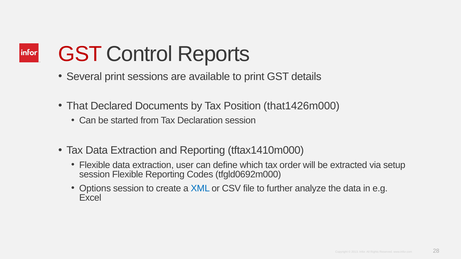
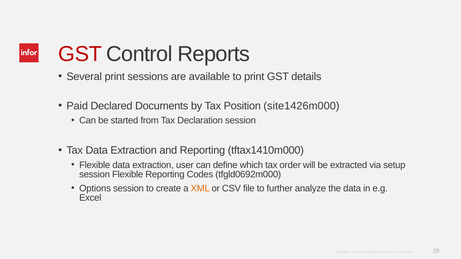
That: That -> Paid
that1426m000: that1426m000 -> site1426m000
XML colour: blue -> orange
